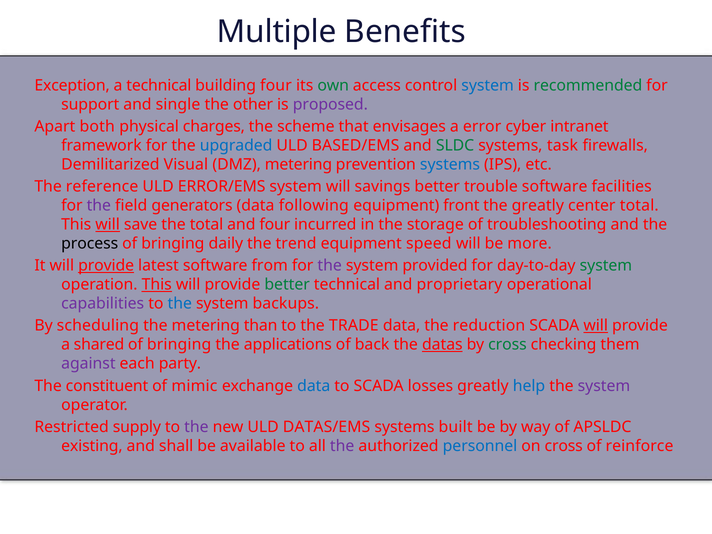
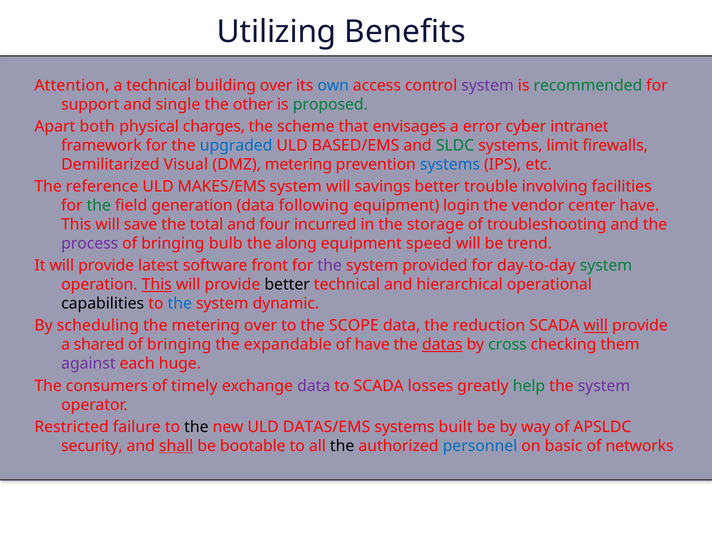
Multiple: Multiple -> Utilizing
Exception: Exception -> Attention
building four: four -> over
own colour: green -> blue
system at (488, 85) colour: blue -> purple
proposed colour: purple -> green
task: task -> limit
ERROR/EMS: ERROR/EMS -> MAKES/EMS
trouble software: software -> involving
the at (99, 206) colour: purple -> green
generators: generators -> generation
front: front -> login
the greatly: greatly -> vendor
center total: total -> have
will at (108, 225) underline: present -> none
process colour: black -> purple
daily: daily -> bulb
trend: trend -> along
more: more -> trend
provide at (106, 266) underline: present -> none
from: from -> front
better at (287, 285) colour: green -> black
proprietary: proprietary -> hierarchical
capabilities colour: purple -> black
backups: backups -> dynamic
metering than: than -> over
TRADE: TRADE -> SCOPE
applications: applications -> expandable
of back: back -> have
party: party -> huge
constituent: constituent -> consumers
mimic: mimic -> timely
data at (314, 386) colour: blue -> purple
help colour: blue -> green
supply: supply -> failure
the at (196, 427) colour: purple -> black
existing: existing -> security
shall underline: none -> present
available: available -> bootable
the at (342, 446) colour: purple -> black
on cross: cross -> basic
reinforce: reinforce -> networks
